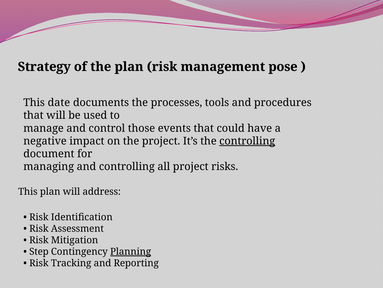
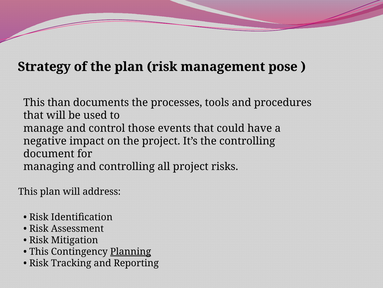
date: date -> than
controlling at (247, 141) underline: present -> none
Step at (39, 251): Step -> This
